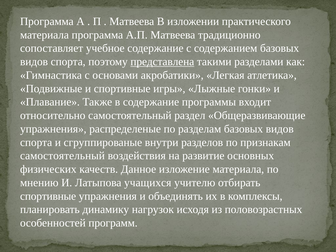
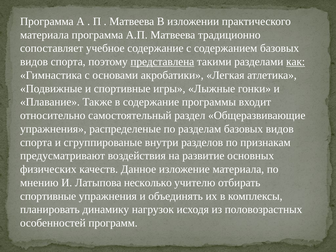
как underline: none -> present
самостоятельный at (62, 156): самостоятельный -> предусматривают
учащихся: учащихся -> несколько
